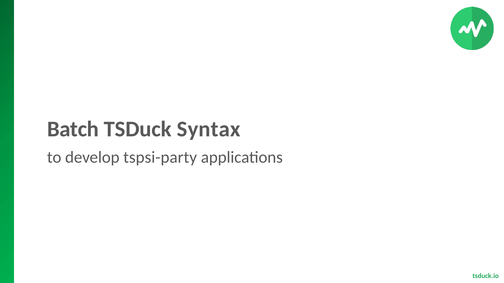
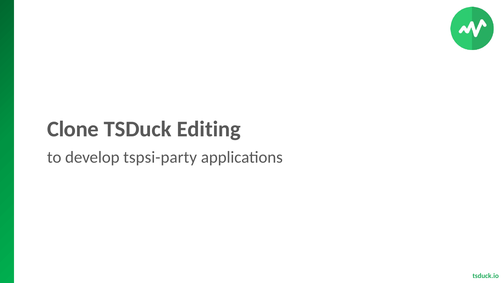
Batch: Batch -> Clone
Syntax: Syntax -> Editing
